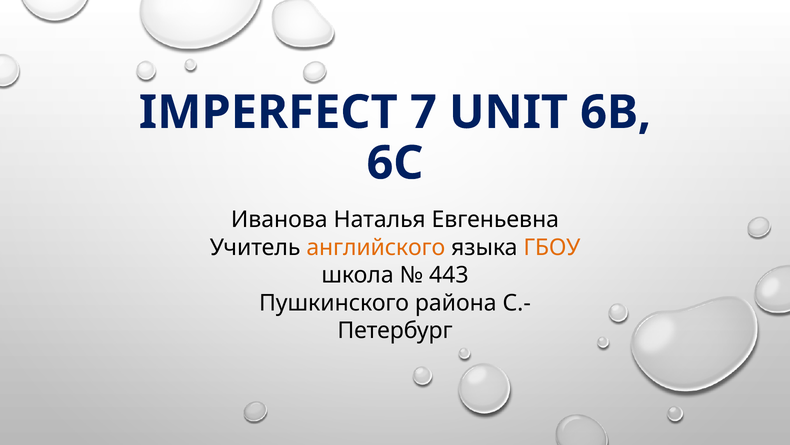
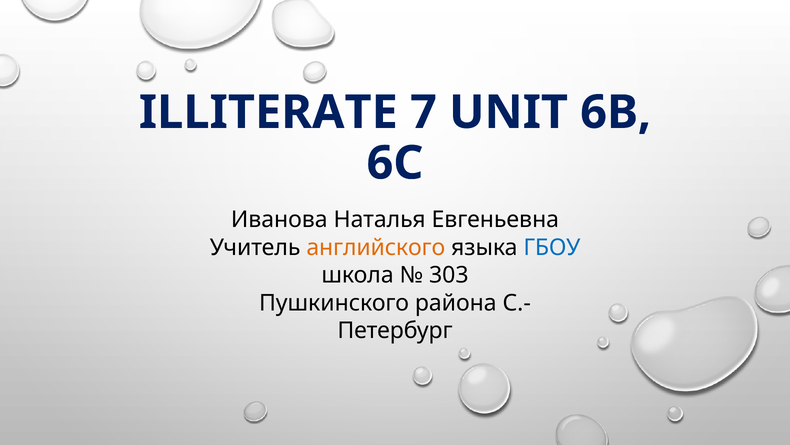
IMPERFECT: IMPERFECT -> ILLITERATE
ГБОУ colour: orange -> blue
443: 443 -> 303
